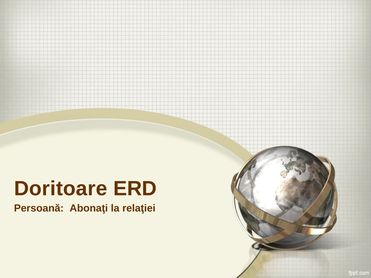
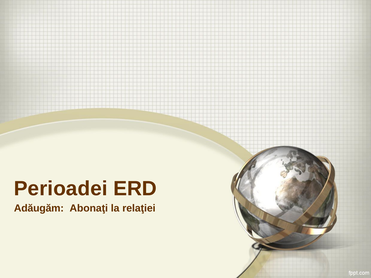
Doritoare: Doritoare -> Perioadei
Persoană: Persoană -> Adăugăm
